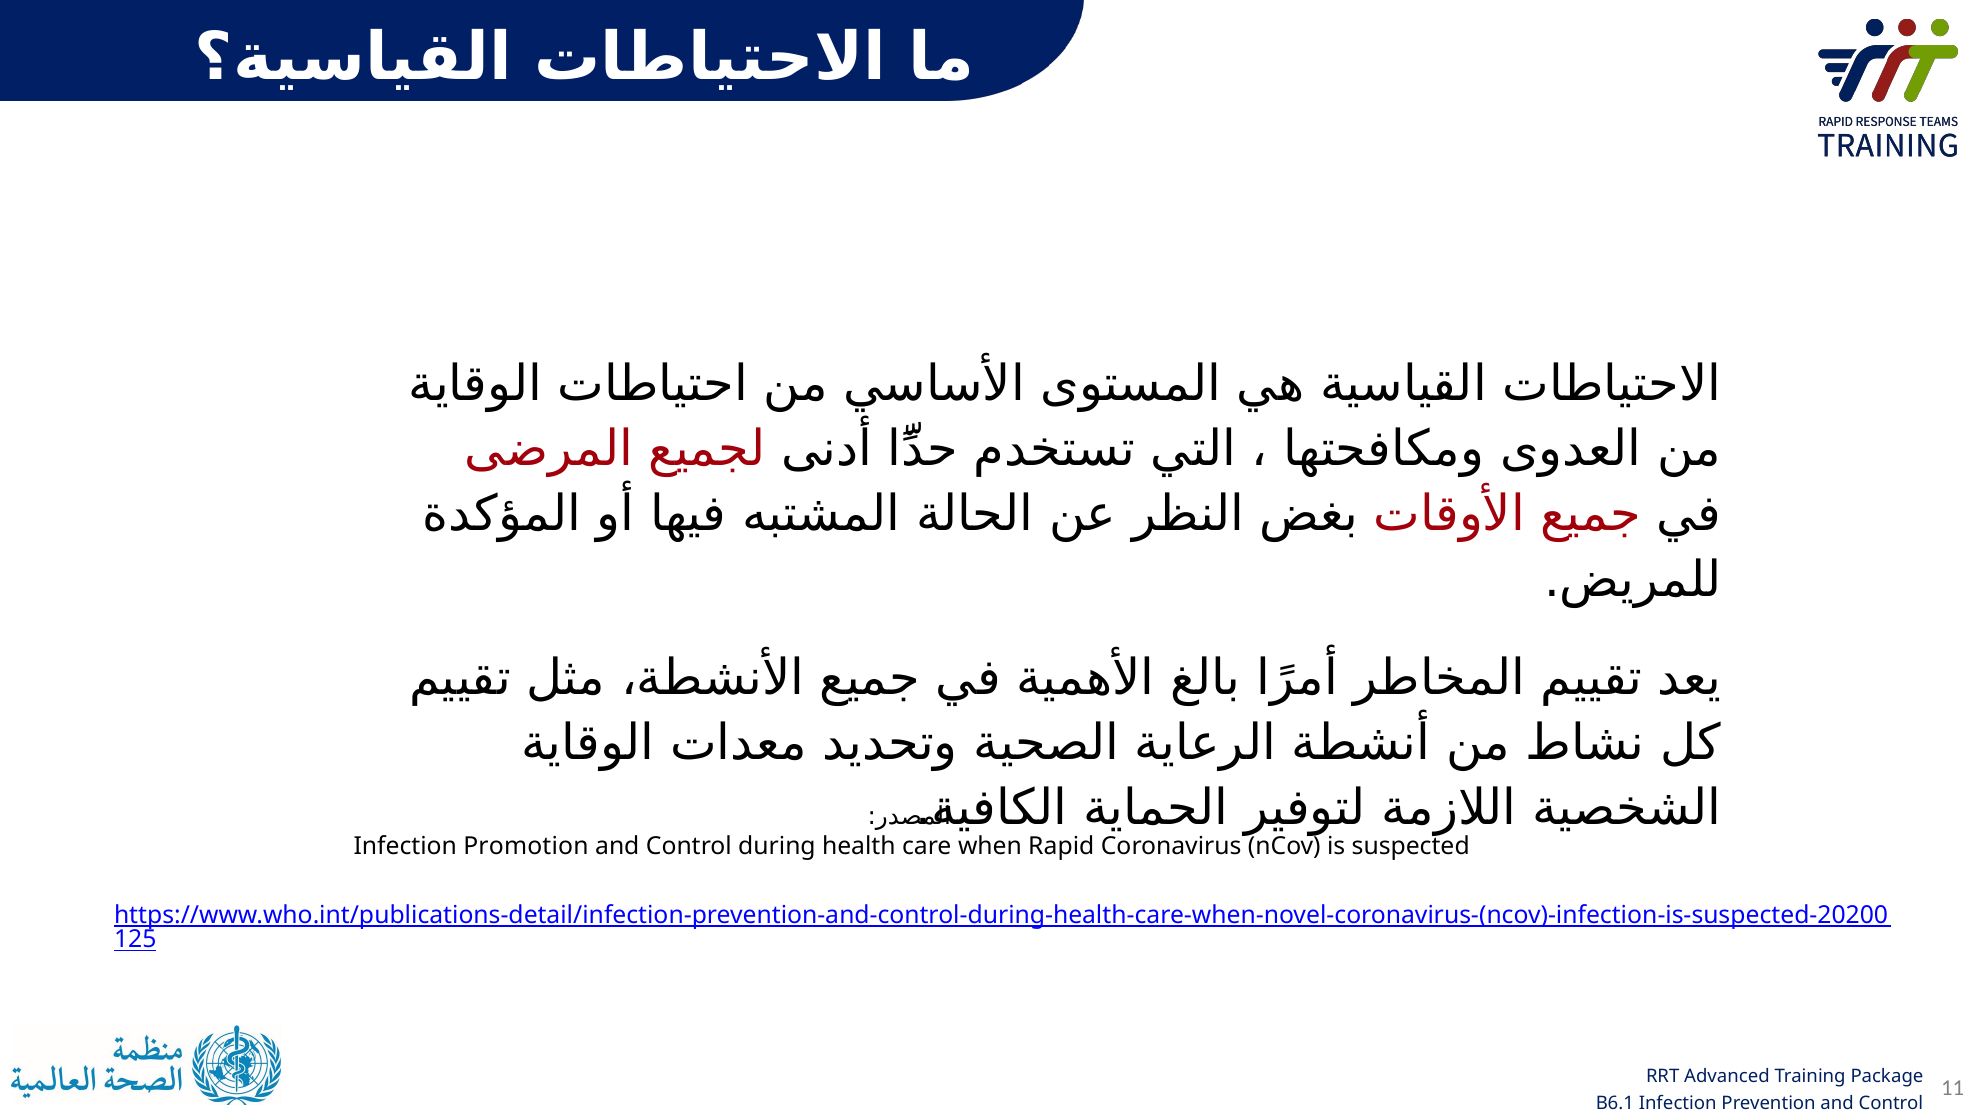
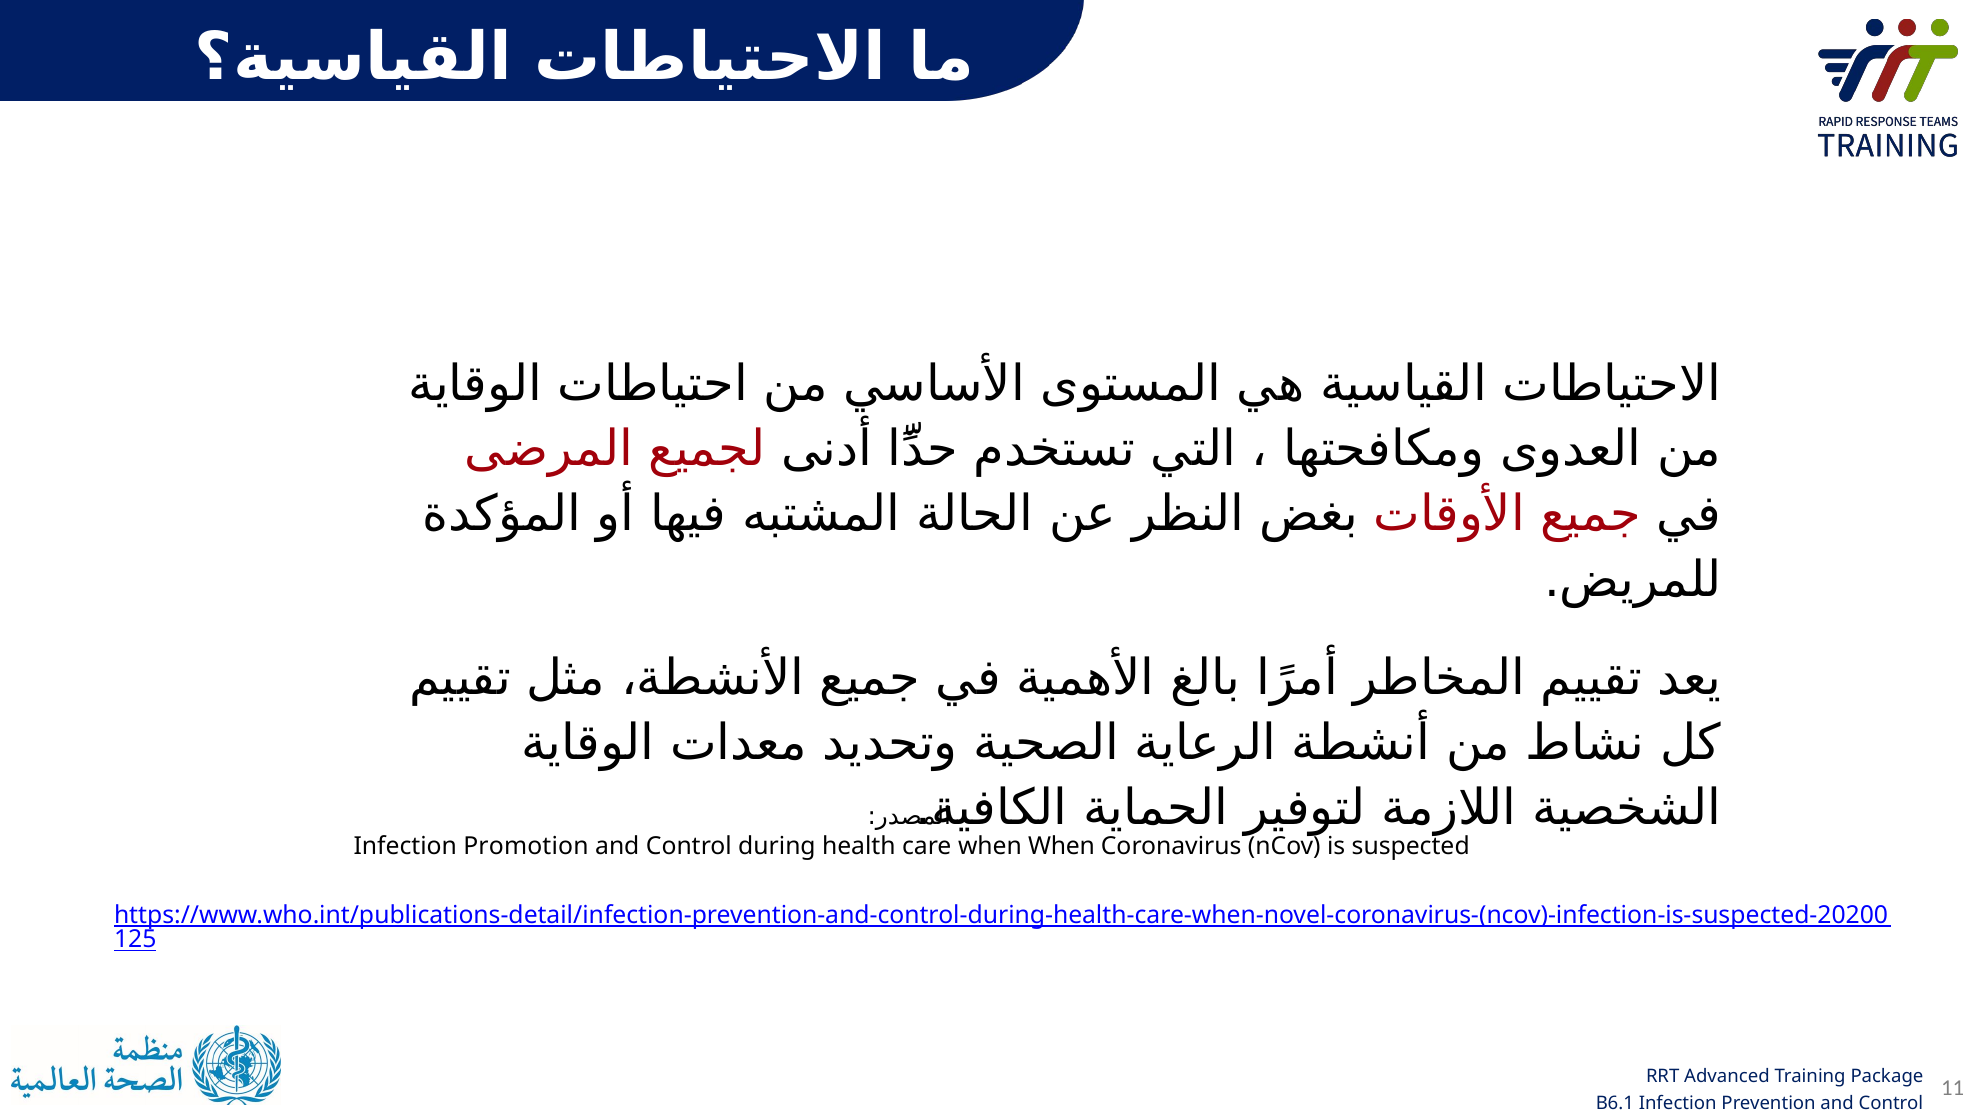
when Rapid: Rapid -> When
